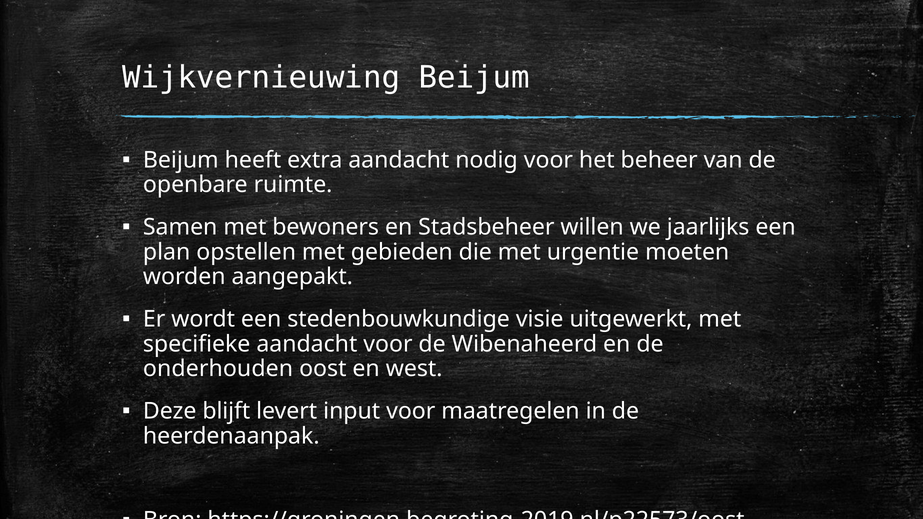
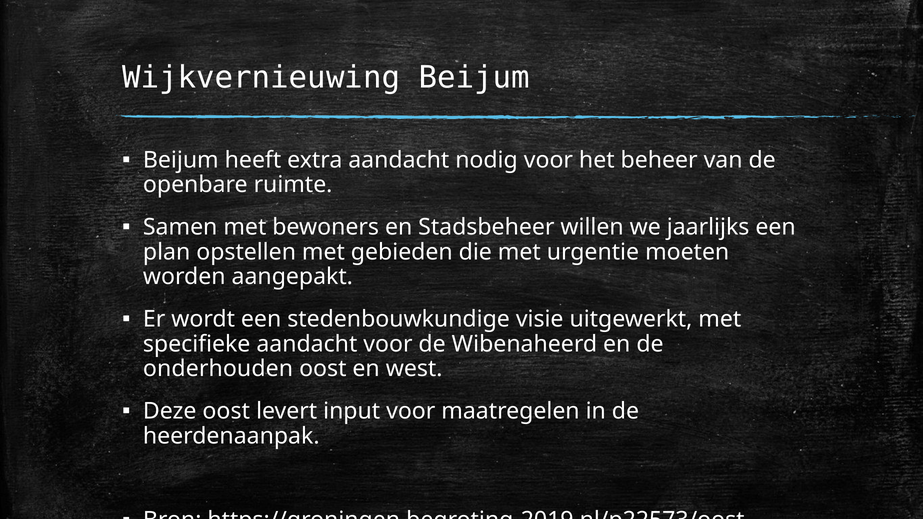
Deze blijft: blijft -> oost
